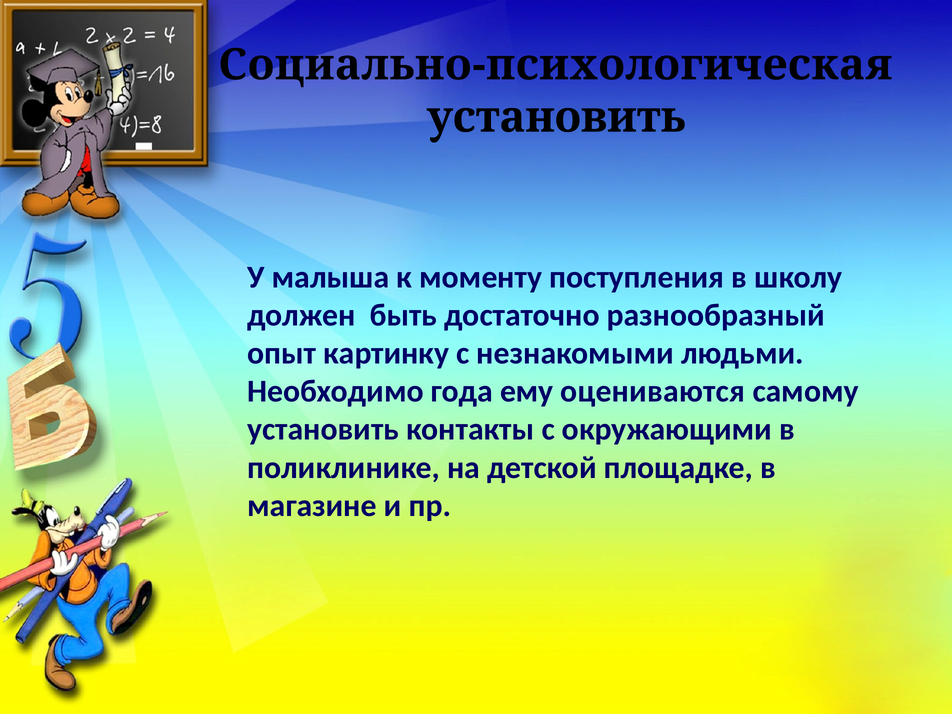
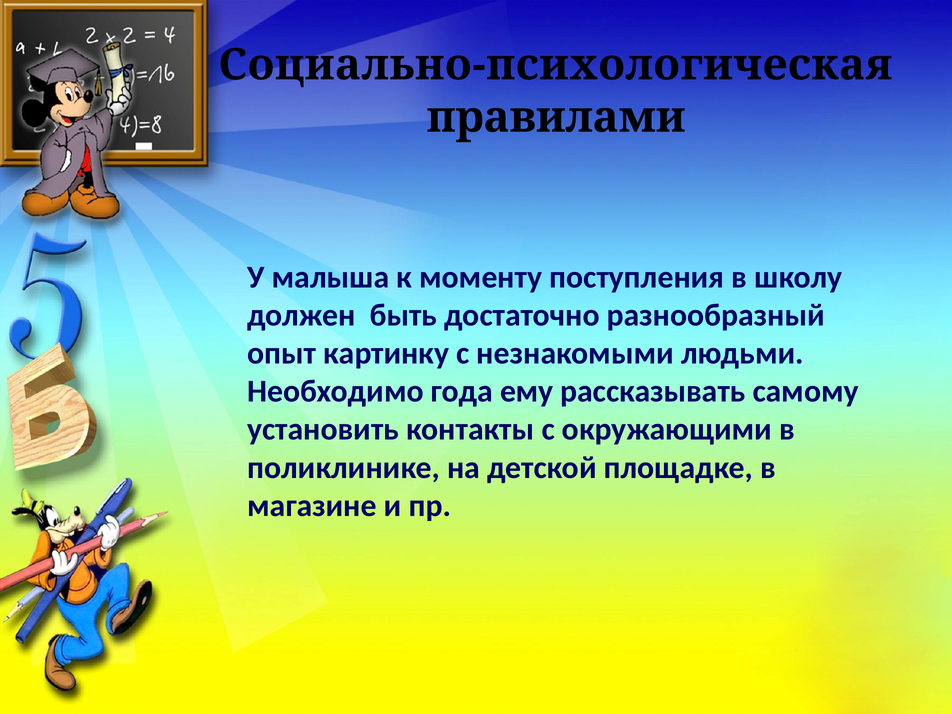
установить at (556, 117): установить -> правилами
оцениваются: оцениваются -> рассказывать
